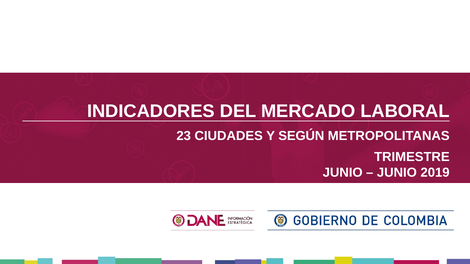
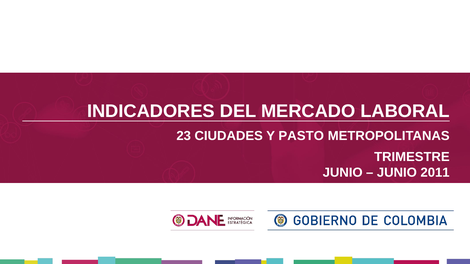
SEGÚN: SEGÚN -> PASTO
2019: 2019 -> 2011
